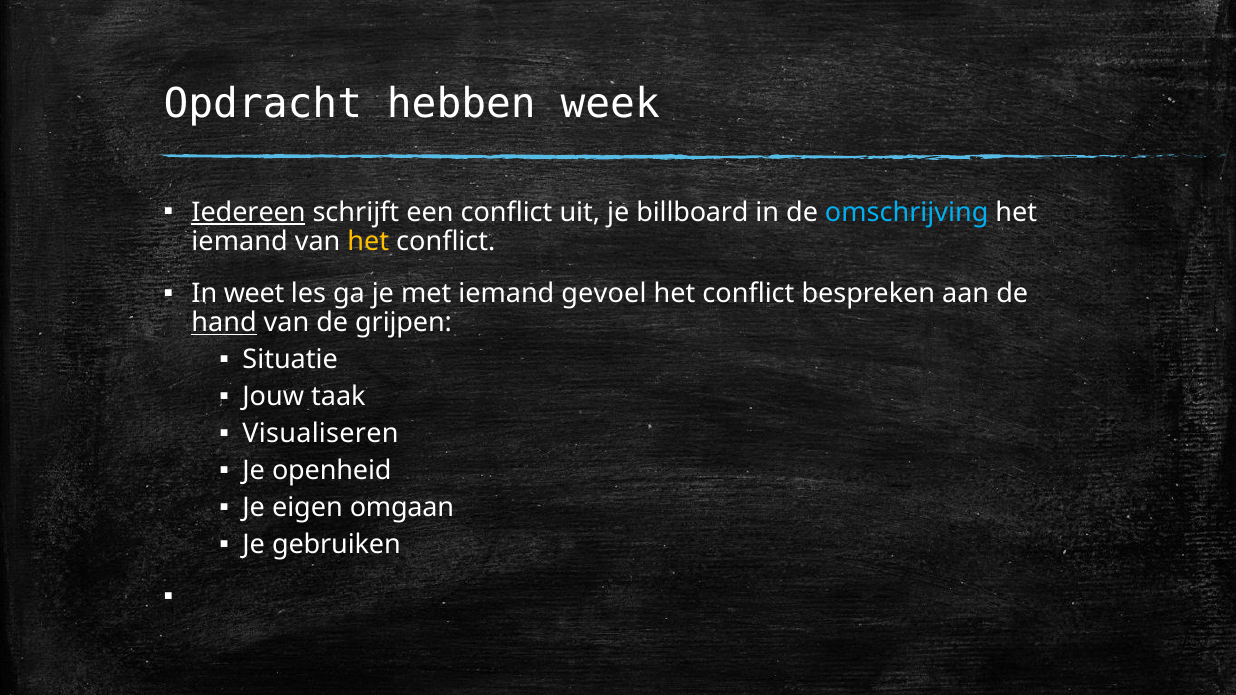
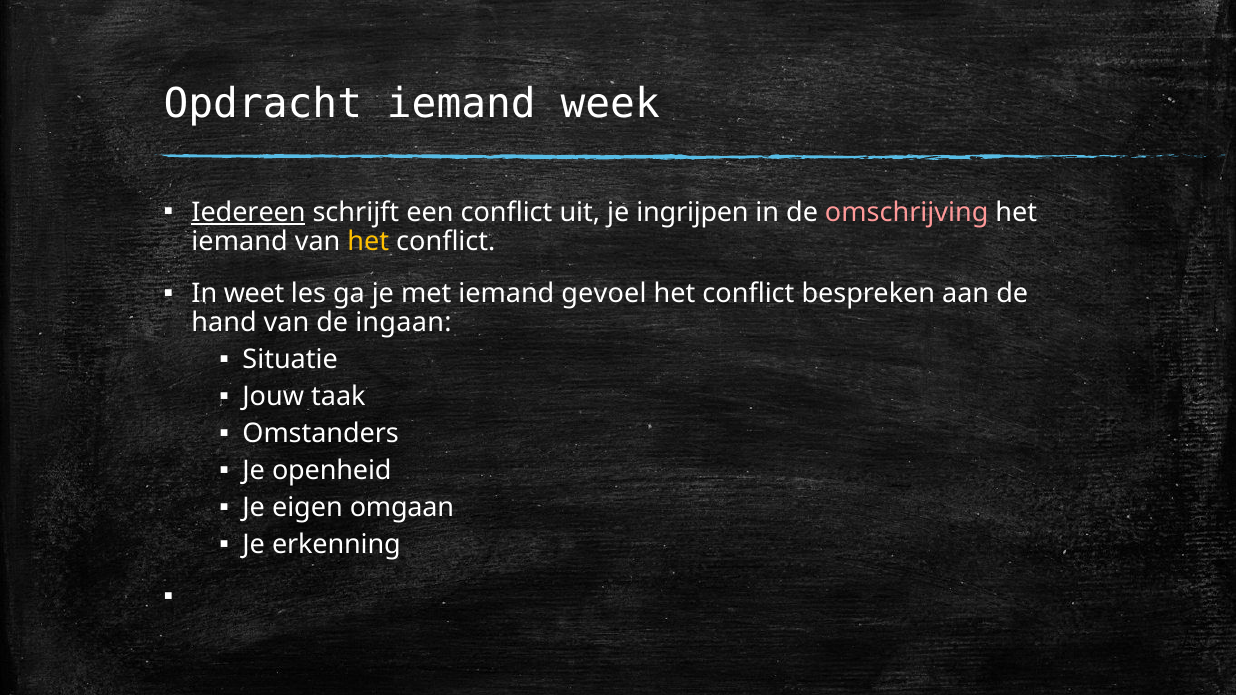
Opdracht hebben: hebben -> iemand
billboard: billboard -> ingrijpen
omschrijving colour: light blue -> pink
hand underline: present -> none
grijpen: grijpen -> ingaan
Visualiseren: Visualiseren -> Omstanders
gebruiken: gebruiken -> erkenning
